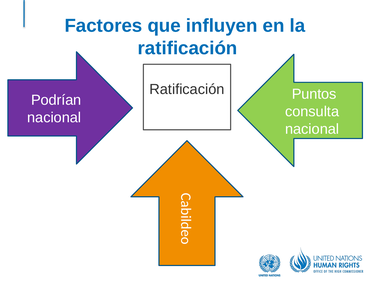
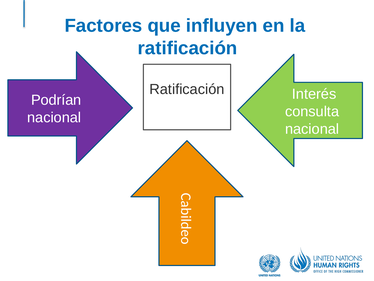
Puntos: Puntos -> Interés
